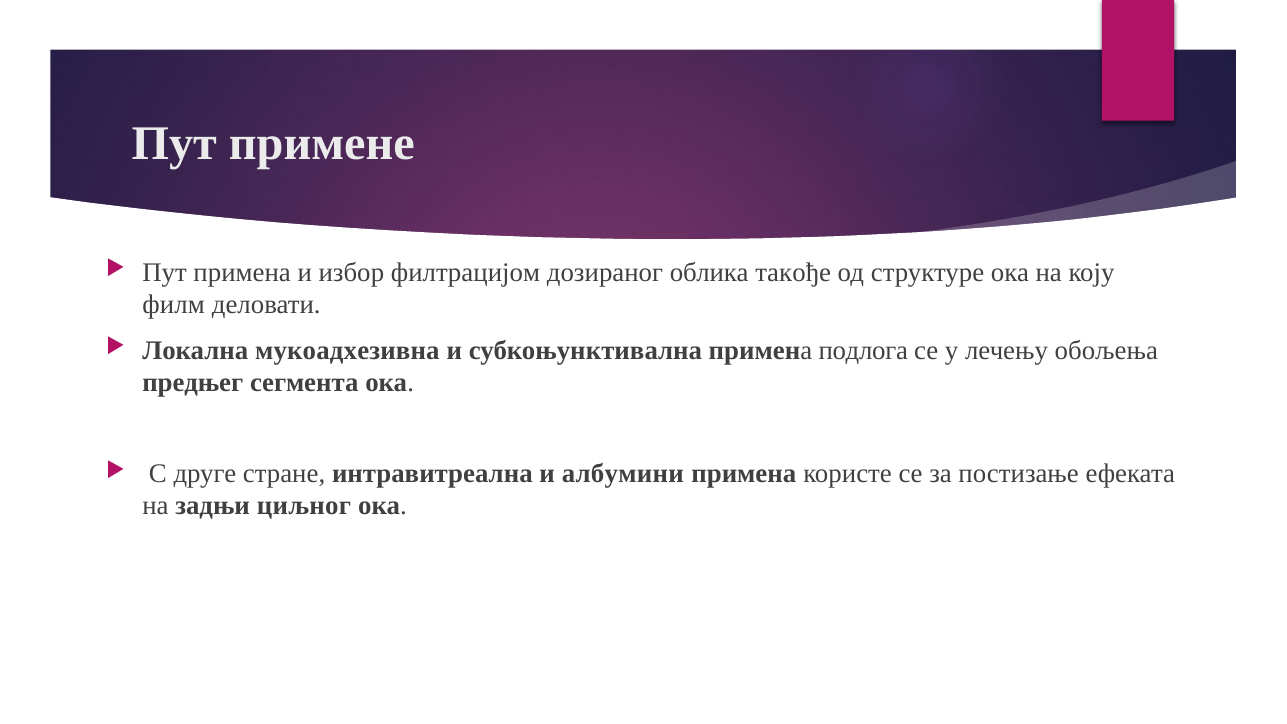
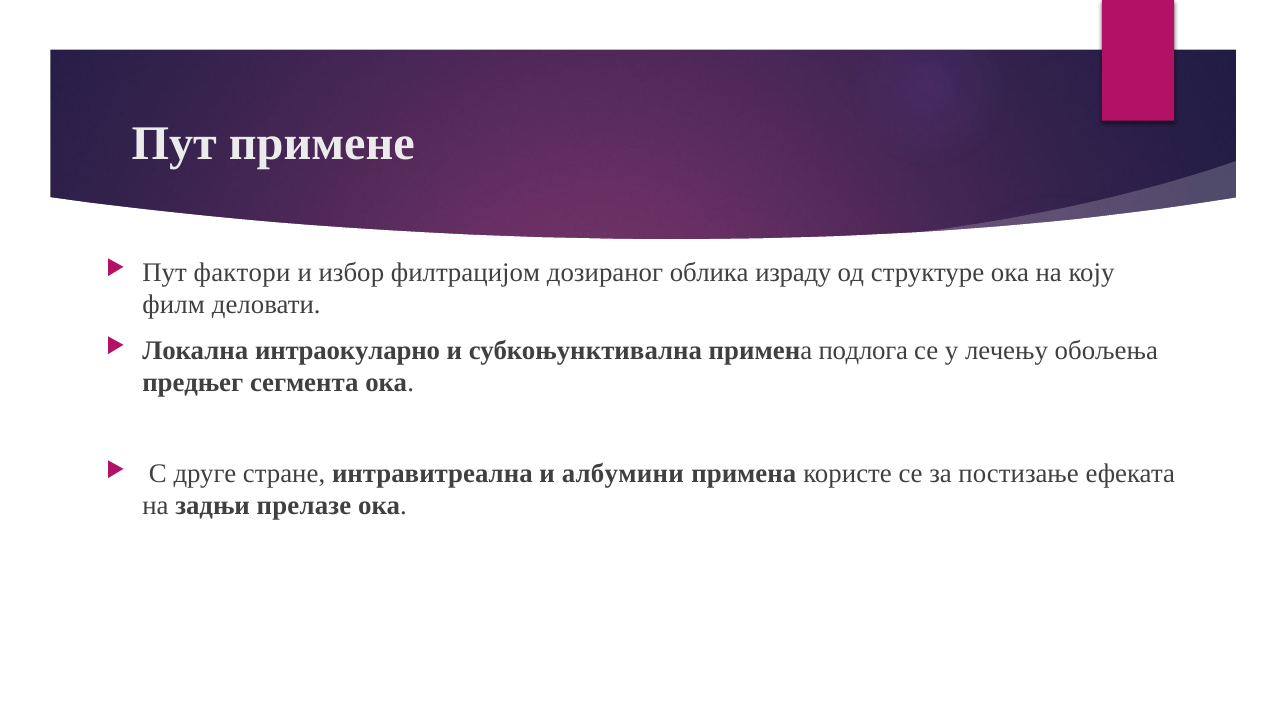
Пут примена: примена -> фактори
такође: такође -> израду
мукоадхезивна: мукоадхезивна -> интраокуларно
циљног: циљног -> прелазе
